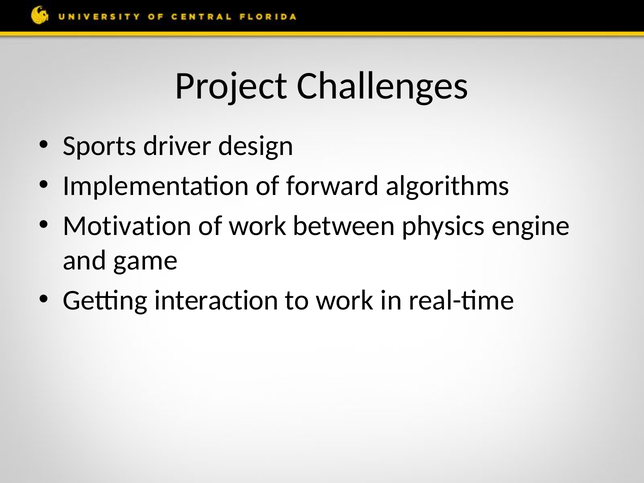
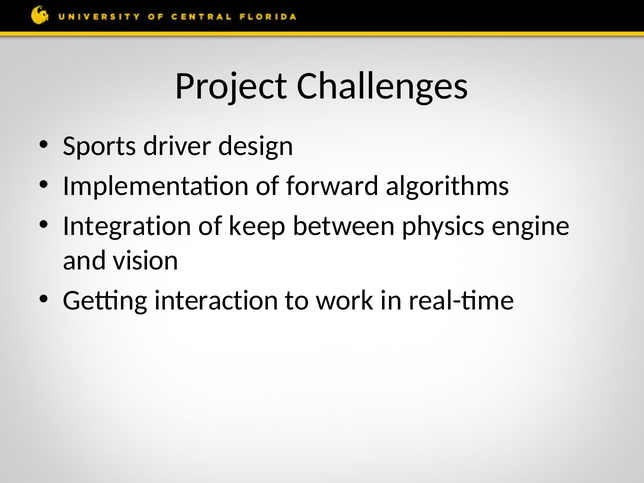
Motivation: Motivation -> Integration
of work: work -> keep
game: game -> vision
